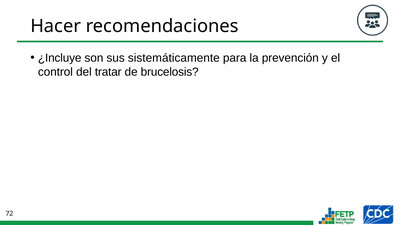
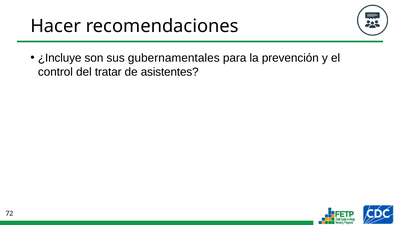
sistemáticamente: sistemáticamente -> gubernamentales
brucelosis: brucelosis -> asistentes
